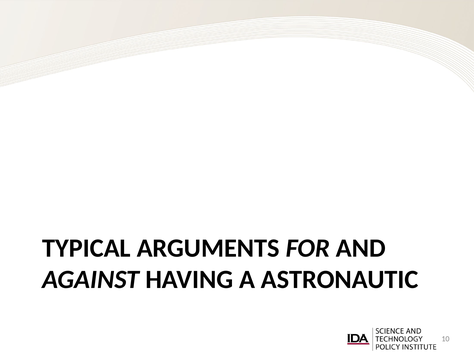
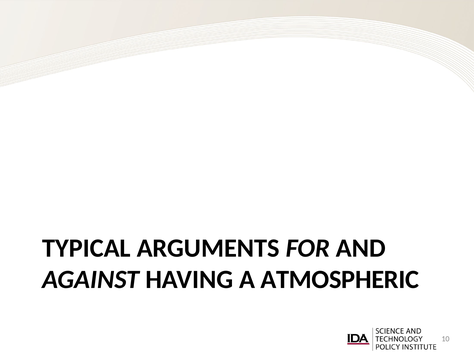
ASTRONAUTIC: ASTRONAUTIC -> ATMOSPHERIC
